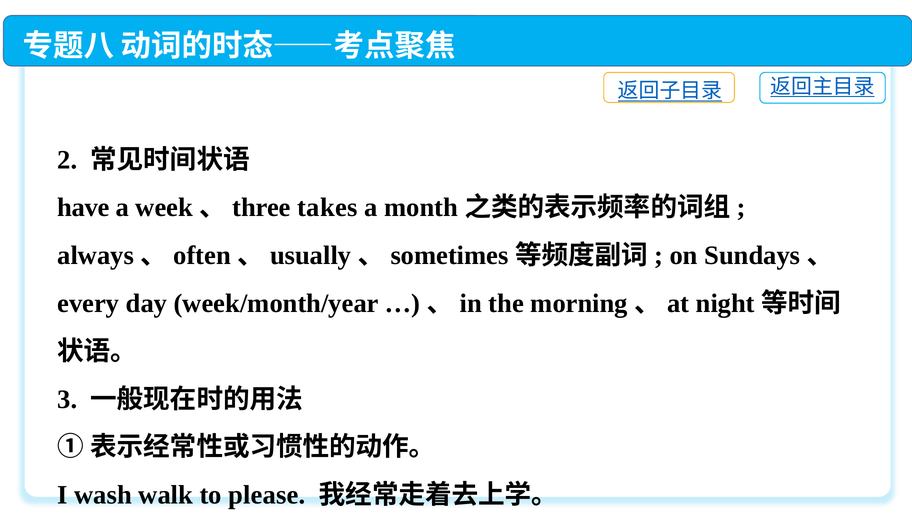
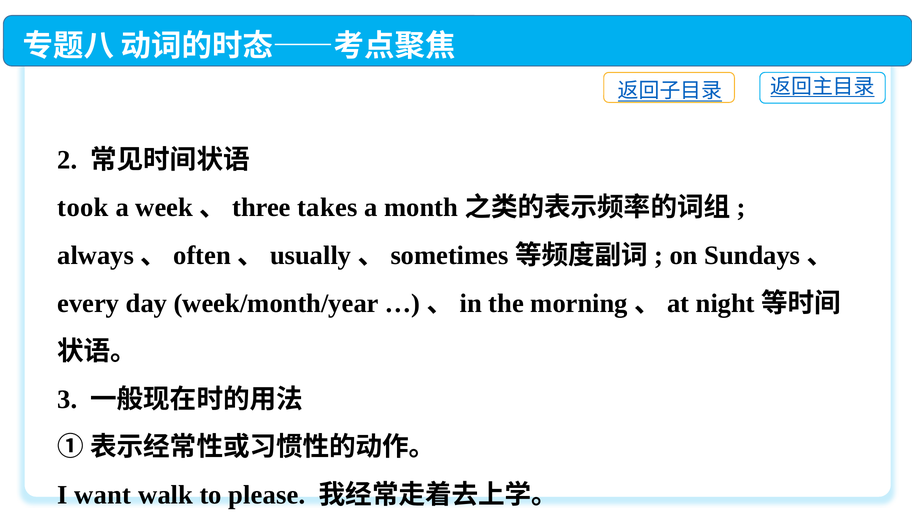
have: have -> took
wash: wash -> want
